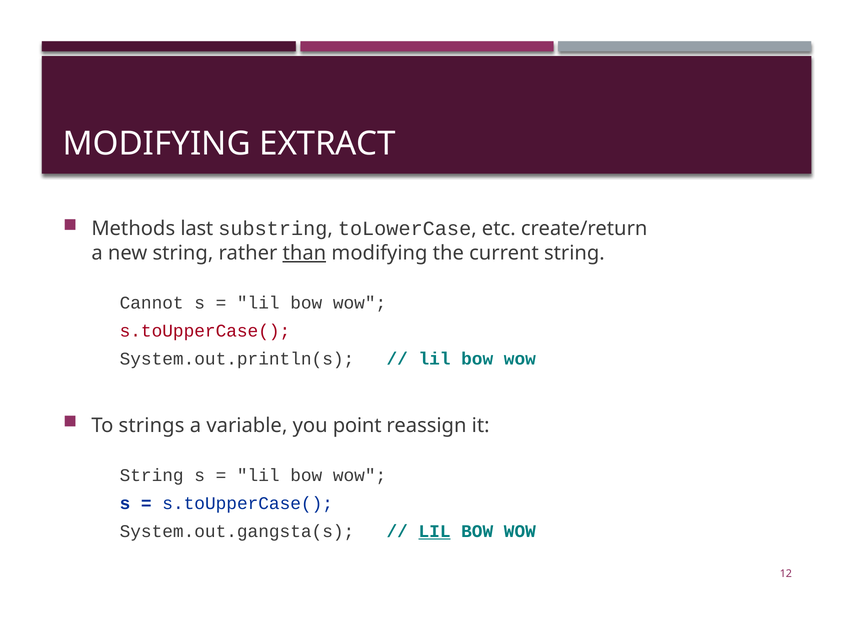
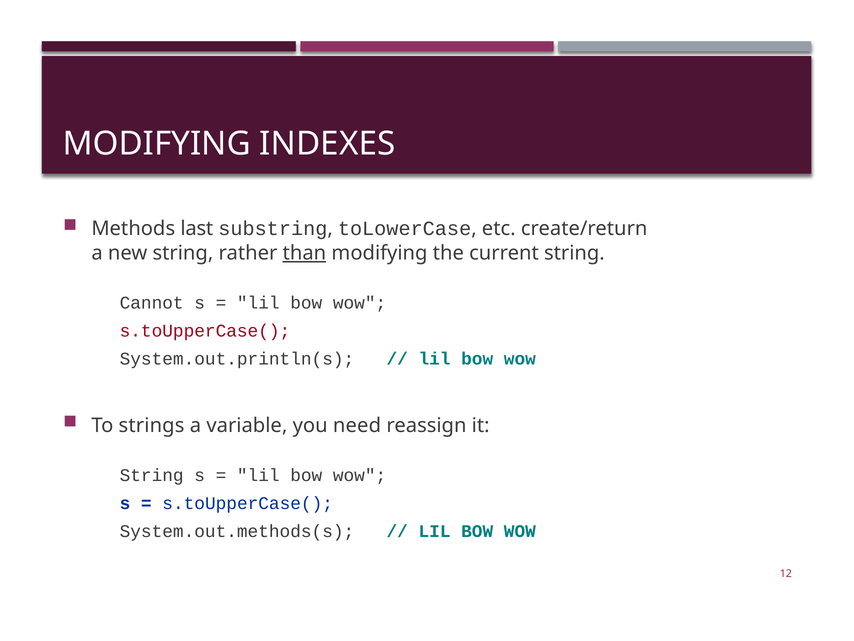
EXTRACT: EXTRACT -> INDEXES
point: point -> need
System.out.gangsta(s: System.out.gangsta(s -> System.out.methods(s
LIL at (435, 531) underline: present -> none
